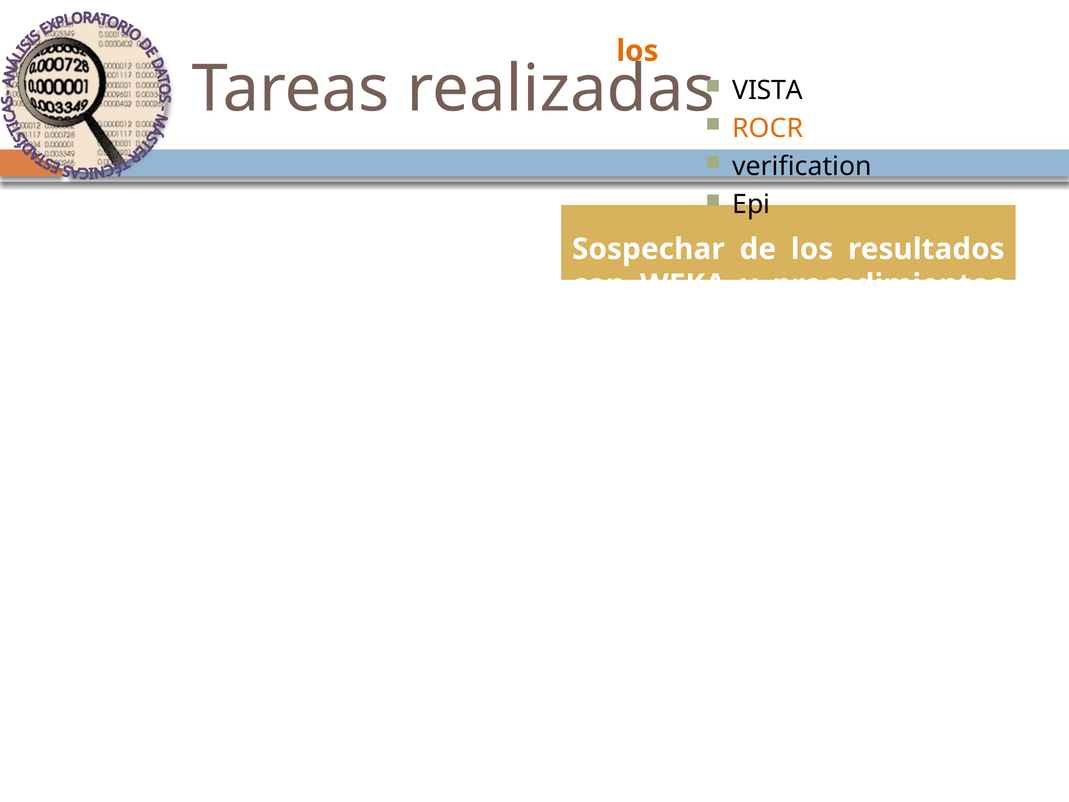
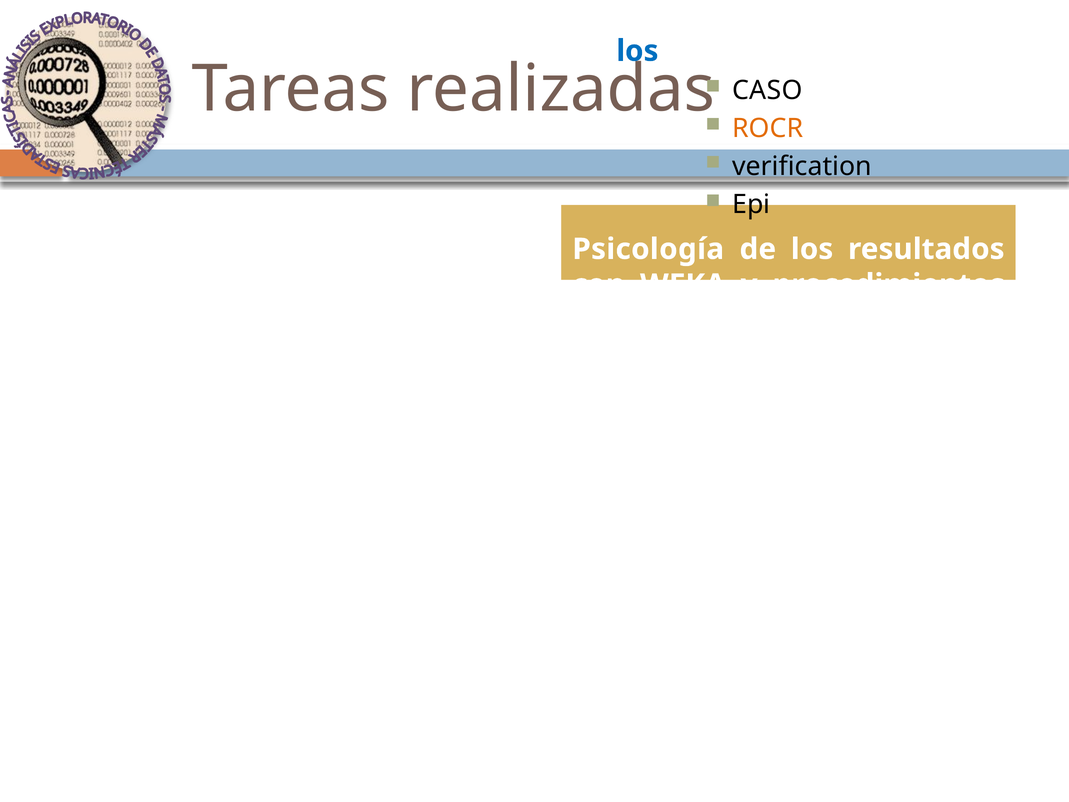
los at (637, 51) colour: orange -> blue
VISTA: VISTA -> CASO
Sospechar: Sospechar -> Psicología
